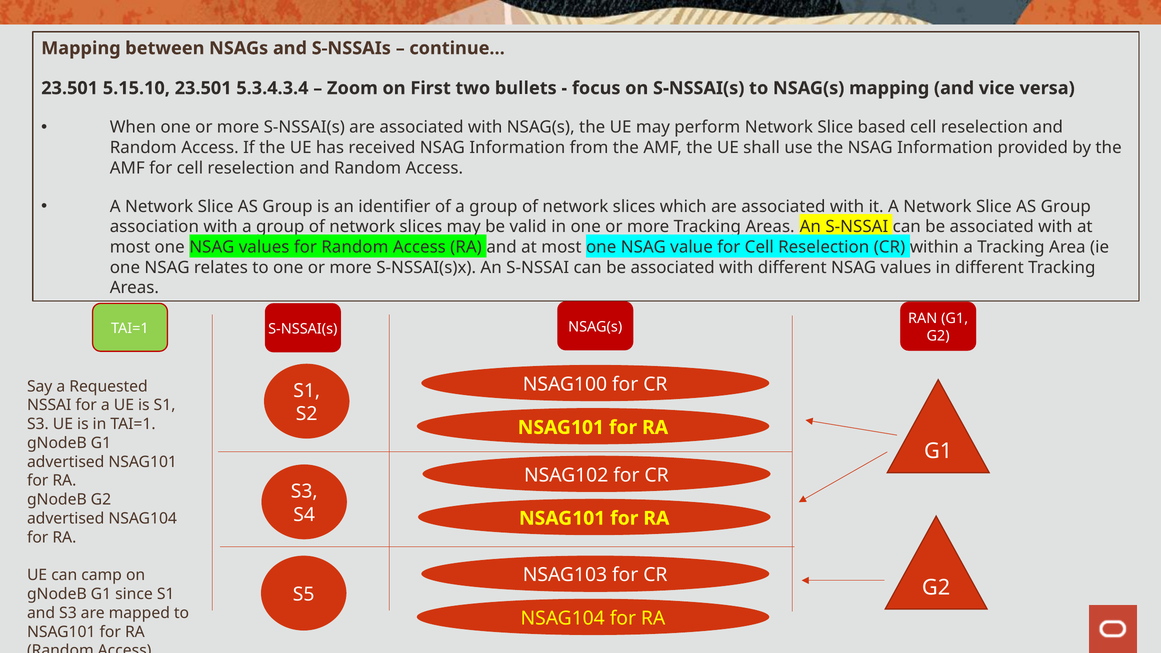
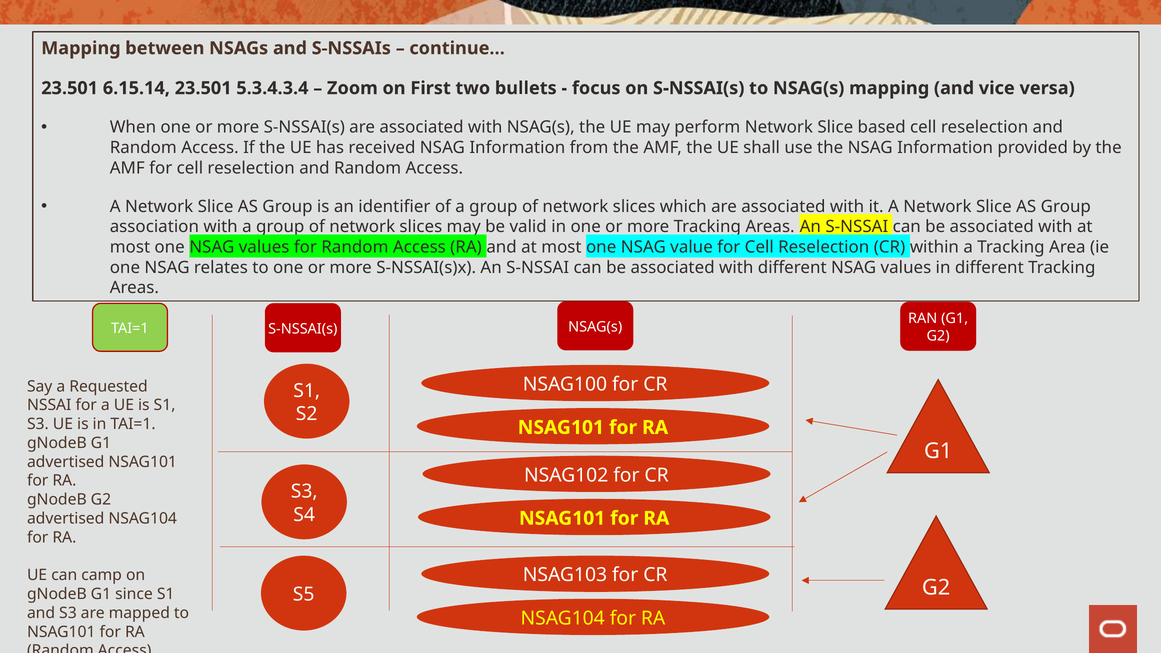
5.15.10: 5.15.10 -> 6.15.14
